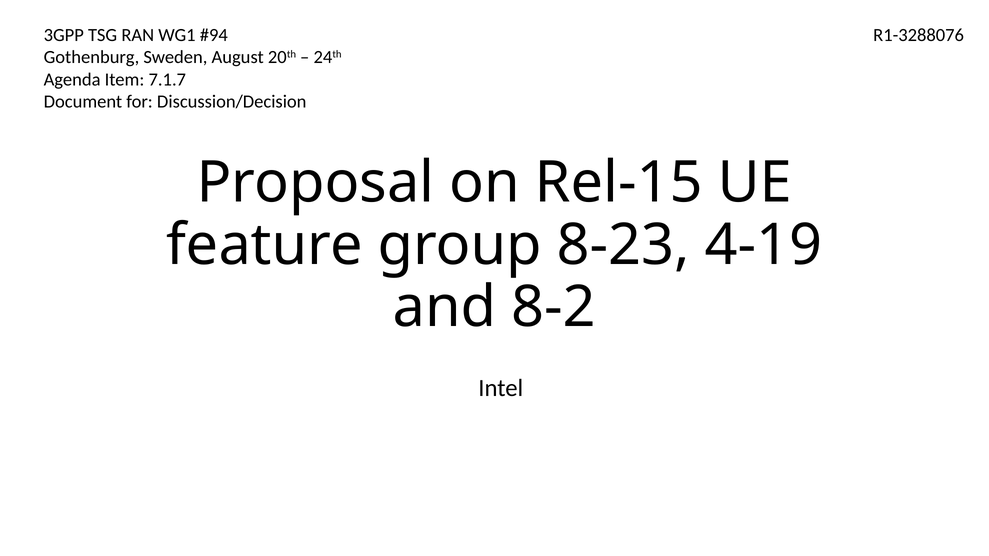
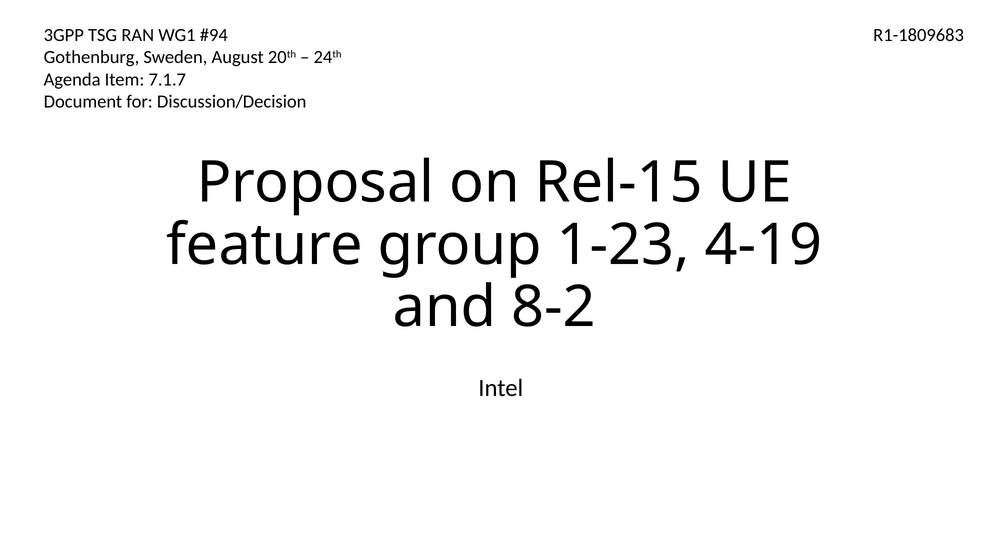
R1-3288076: R1-3288076 -> R1-1809683
8-23: 8-23 -> 1-23
